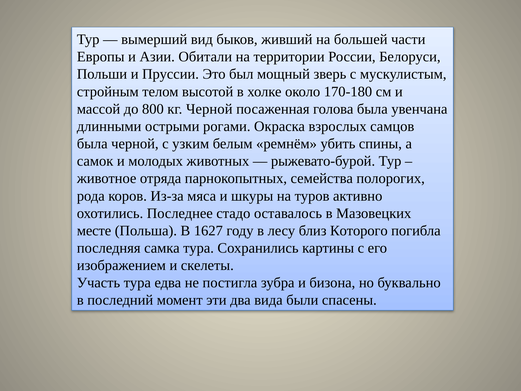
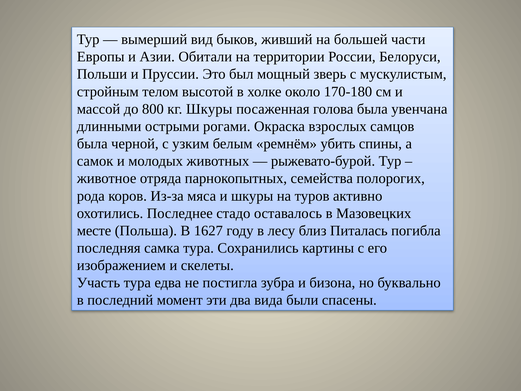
кг Черной: Черной -> Шкуры
Которого: Которого -> Питалась
